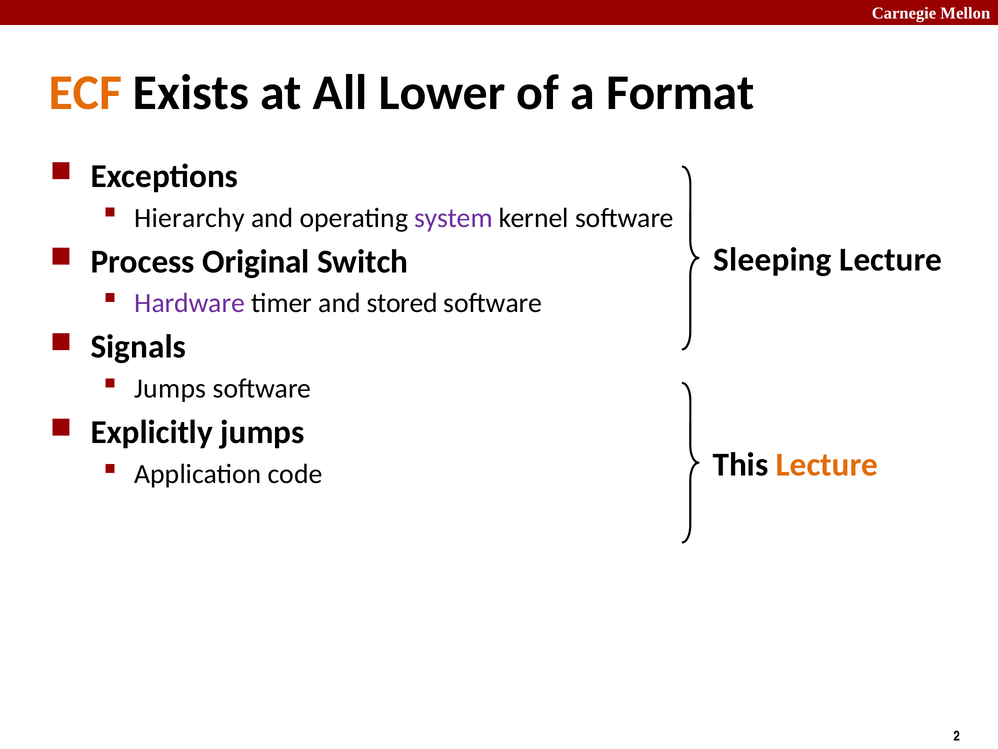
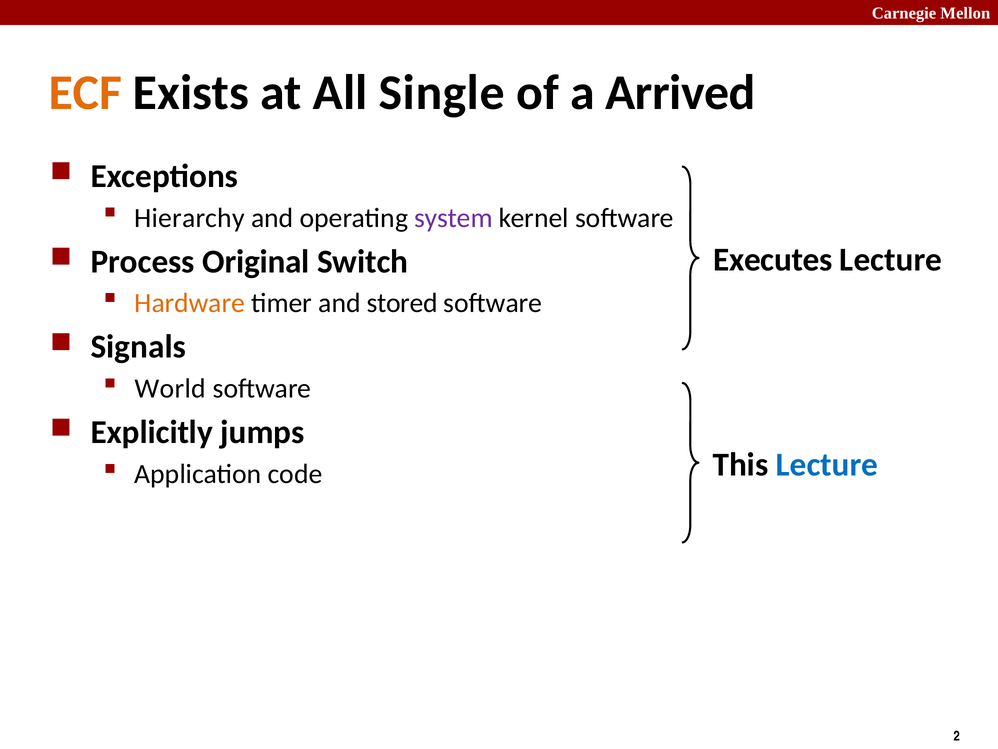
Lower: Lower -> Single
Format: Format -> Arrived
Sleeping: Sleeping -> Executes
Hardware colour: purple -> orange
Jumps at (170, 388): Jumps -> World
Lecture at (827, 464) colour: orange -> blue
